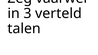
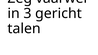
verteld: verteld -> gericht
